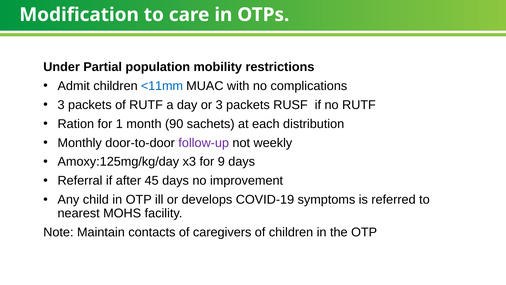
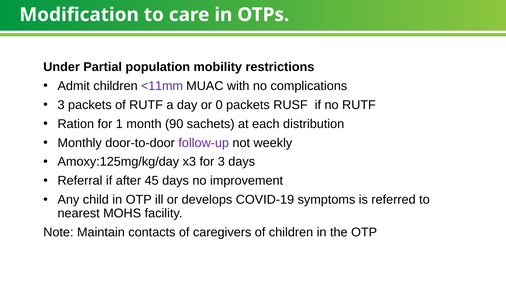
<11mm colour: blue -> purple
or 3: 3 -> 0
for 9: 9 -> 3
